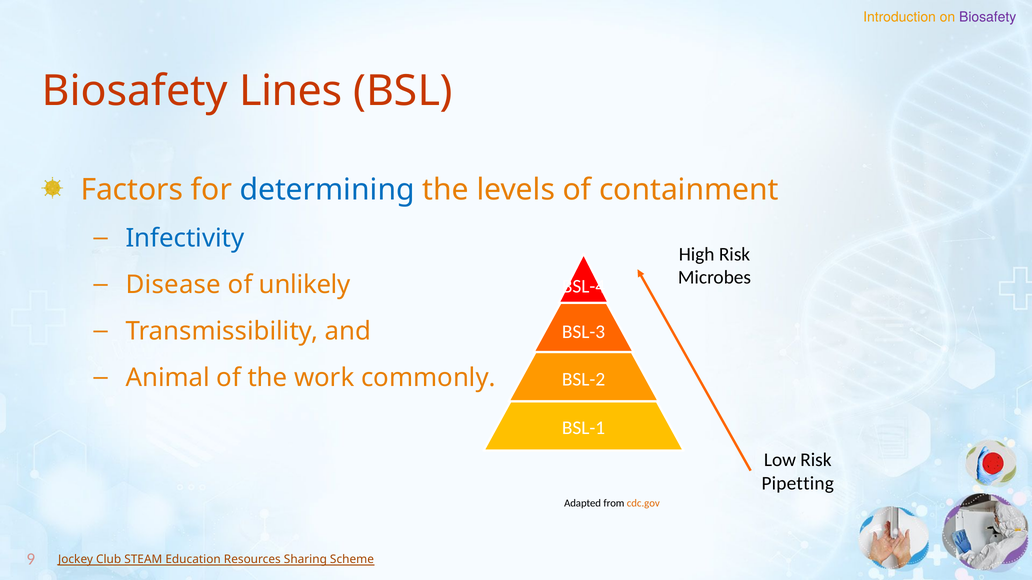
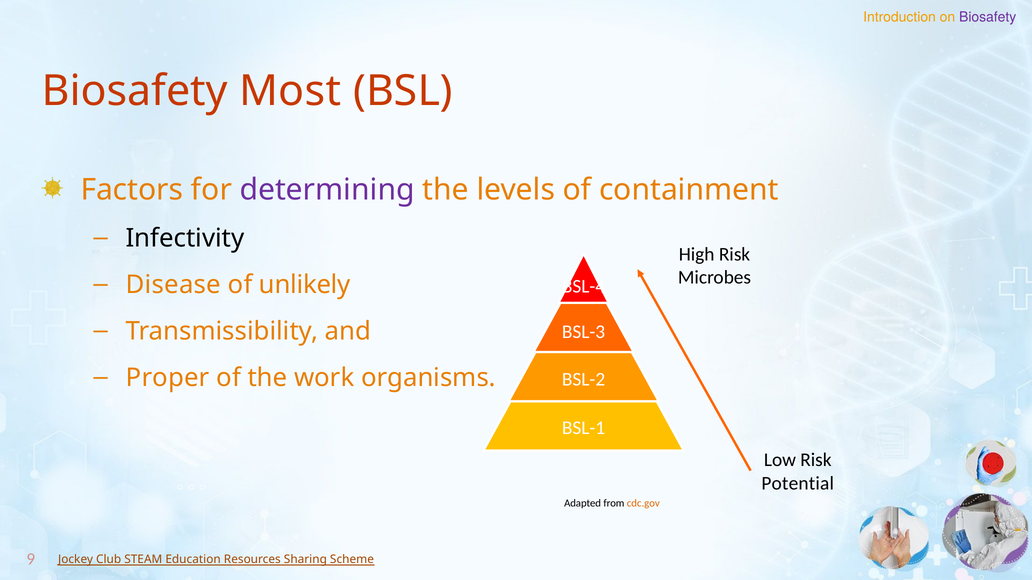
Lines: Lines -> Most
determining colour: blue -> purple
Infectivity colour: blue -> black
Animal: Animal -> Proper
commonly: commonly -> organisms
Pipetting: Pipetting -> Potential
